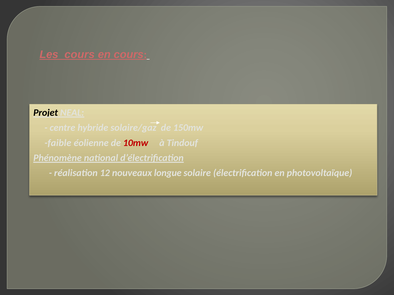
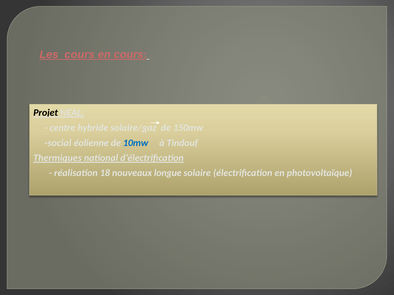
faible: faible -> social
10mw colour: red -> blue
Phénomène: Phénomène -> Thermiques
12: 12 -> 18
